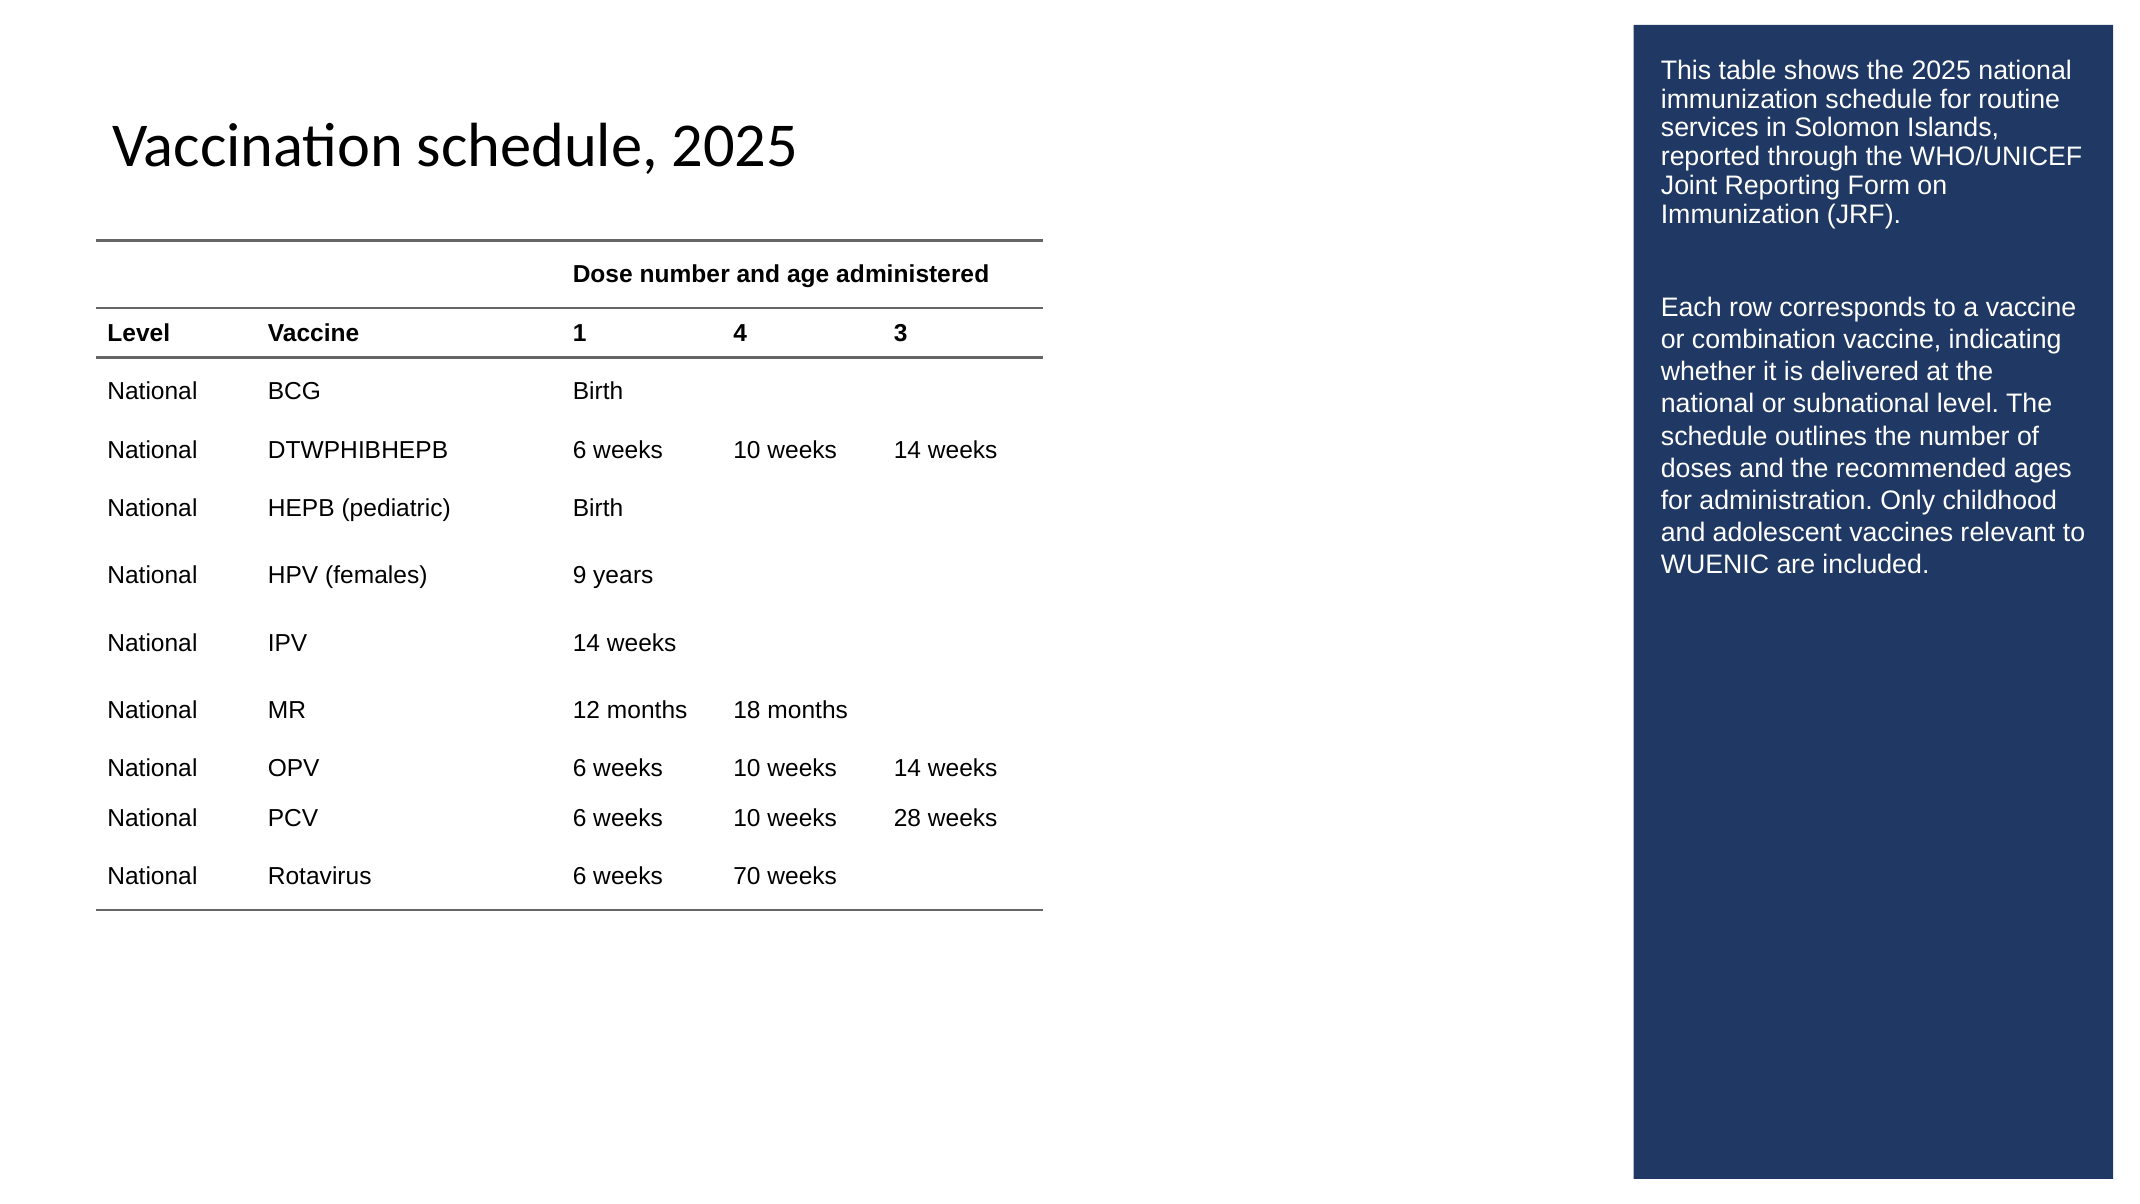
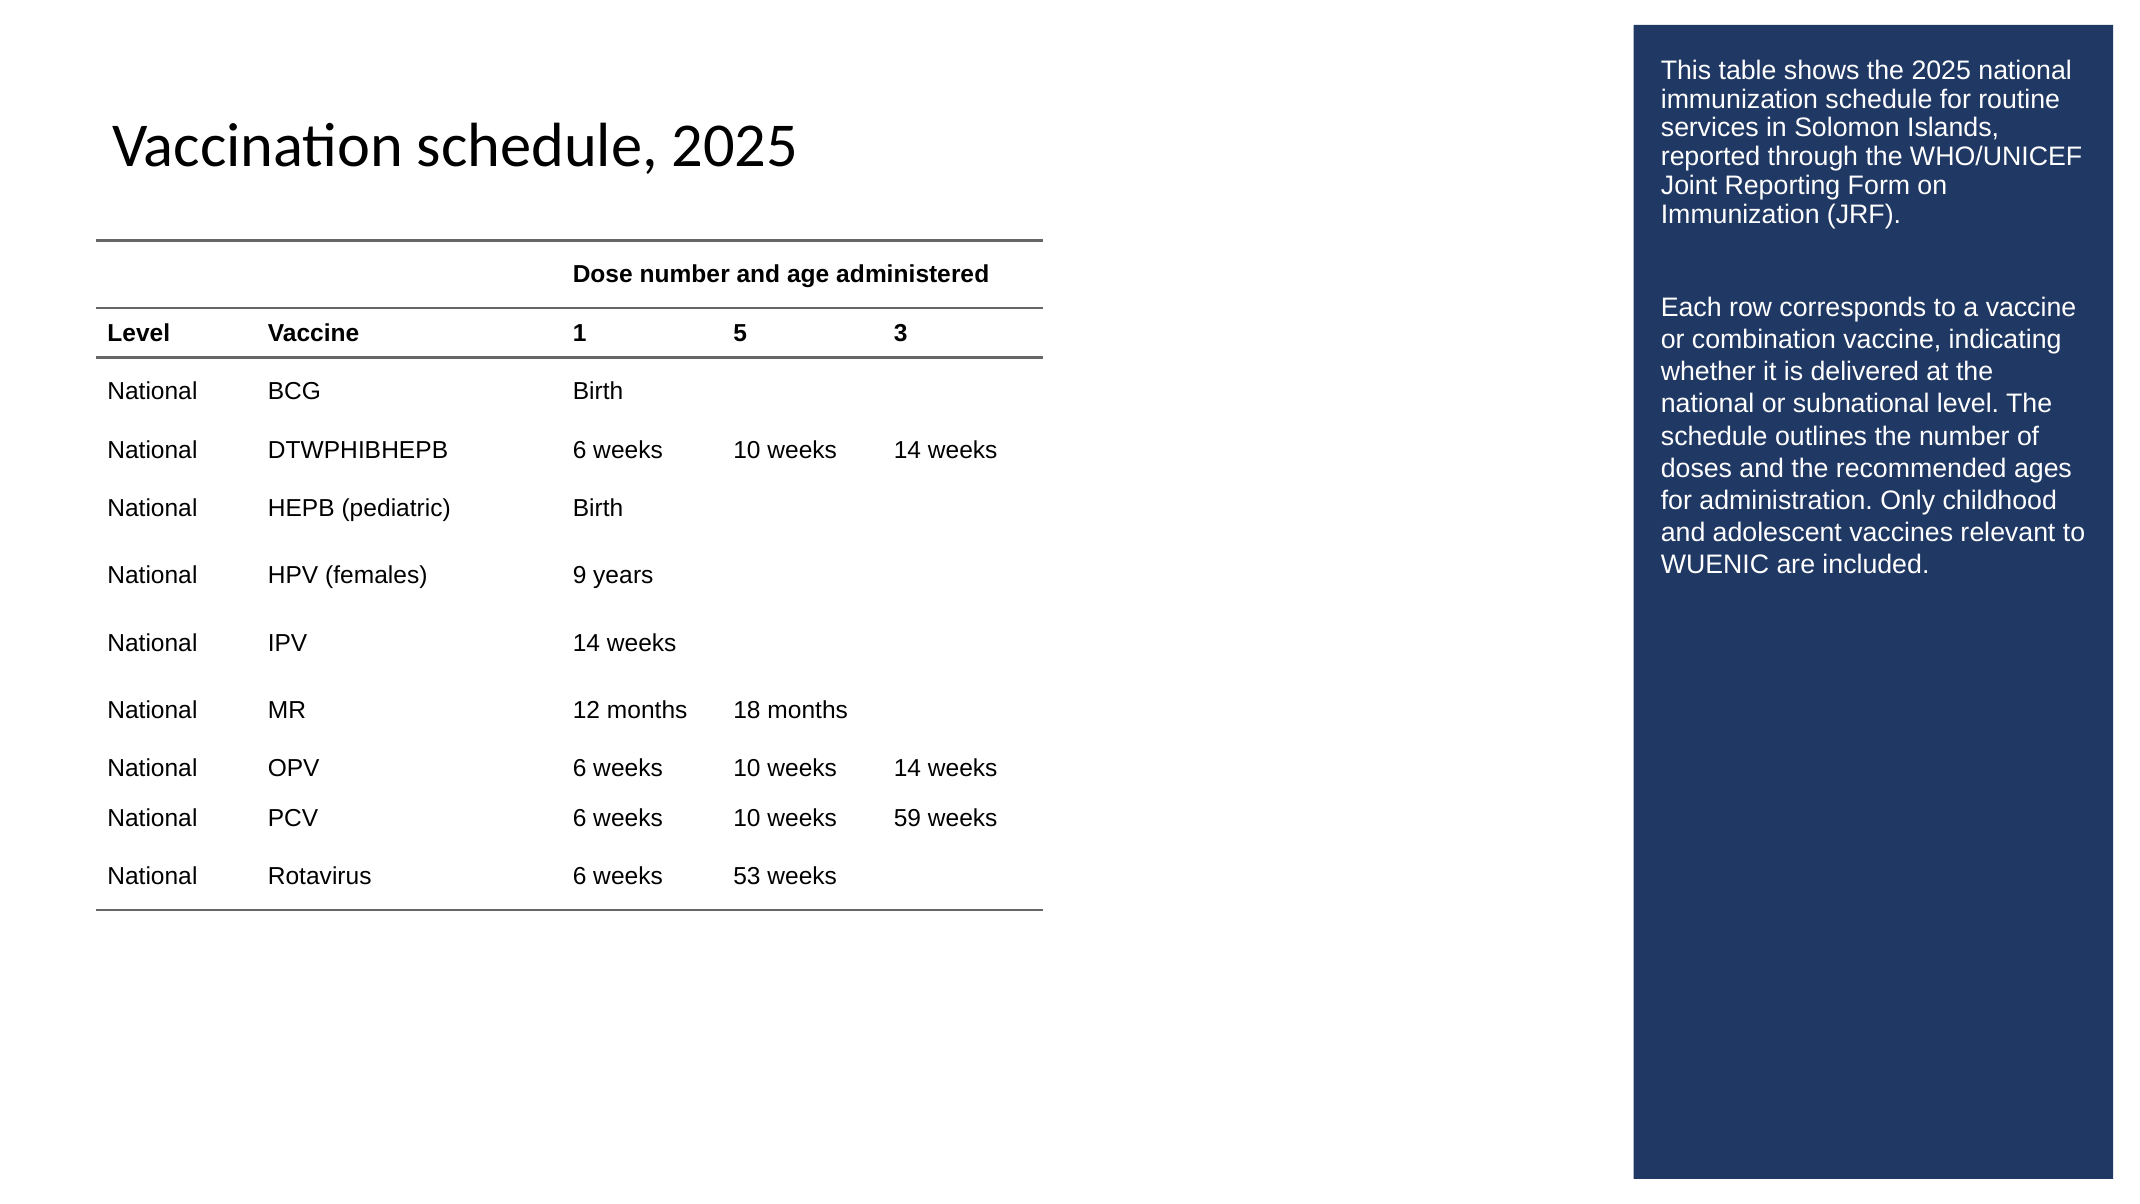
4: 4 -> 5
28: 28 -> 59
70: 70 -> 53
